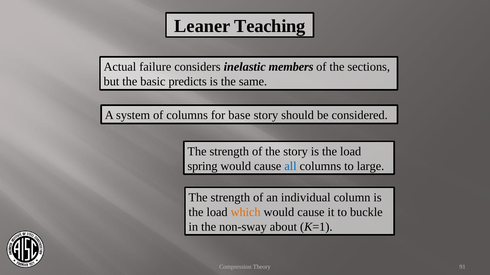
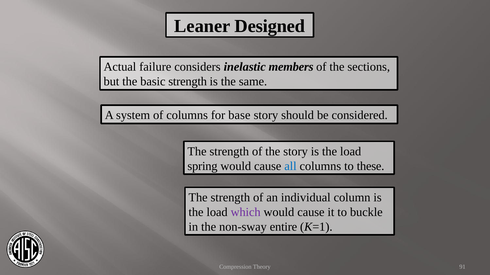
Teaching: Teaching -> Designed
basic predicts: predicts -> strength
large: large -> these
which colour: orange -> purple
about: about -> entire
